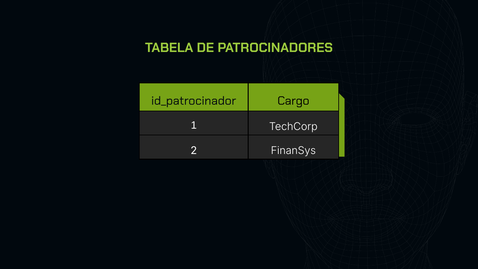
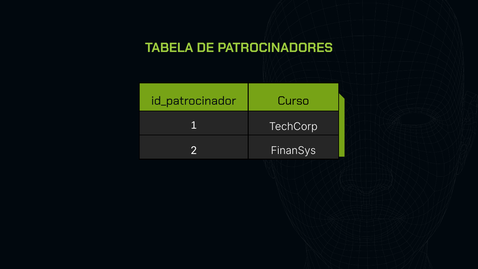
Cargo: Cargo -> Curso
